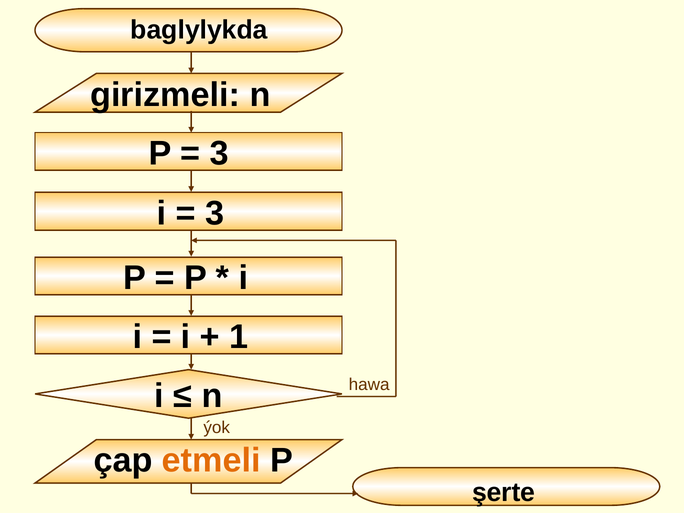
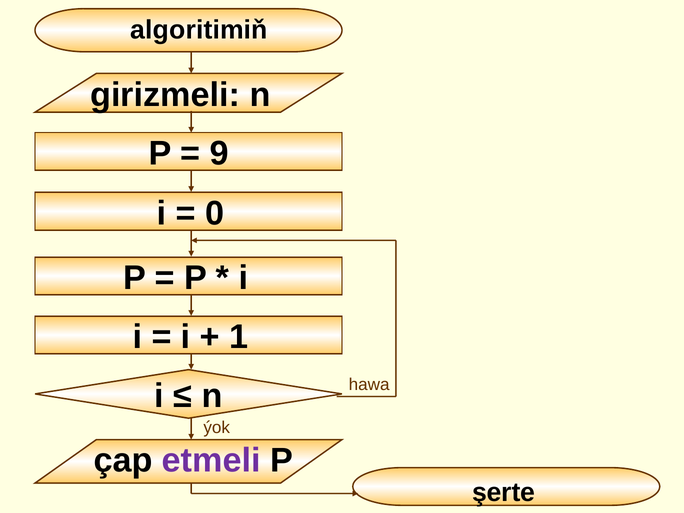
baglylykda: baglylykda -> algoritimiň
3 at (219, 153): 3 -> 9
3 at (215, 213): 3 -> 0
etmeli colour: orange -> purple
